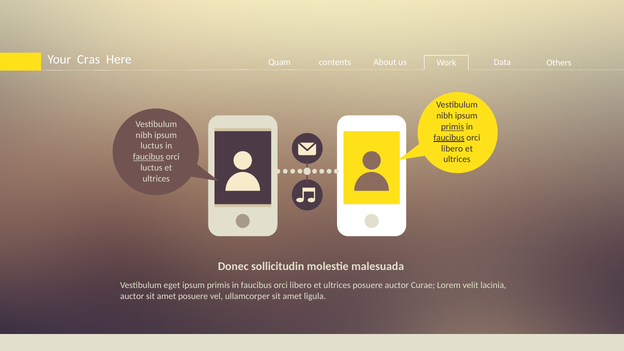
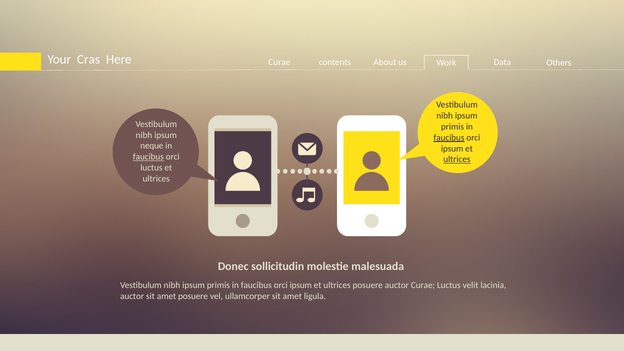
Quam at (279, 62): Quam -> Curae
primis at (452, 127) underline: present -> none
luctus at (152, 146): luctus -> neque
libero at (452, 149): libero -> ipsum
ultrices at (457, 159) underline: none -> present
eget at (172, 285): eget -> nibh
libero at (301, 285): libero -> ipsum
Curae Lorem: Lorem -> Luctus
